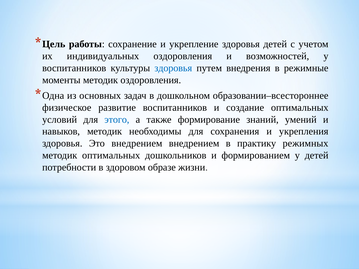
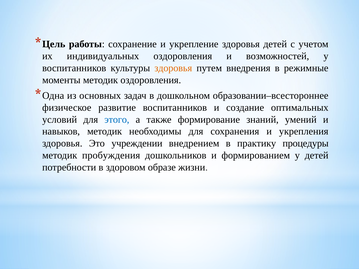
здоровья at (173, 68) colour: blue -> orange
Это внедрением: внедрением -> учреждении
режимных: режимных -> процедуры
методик оптимальных: оптимальных -> пробуждения
